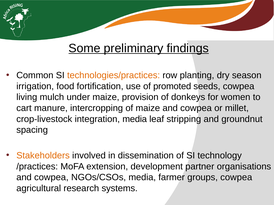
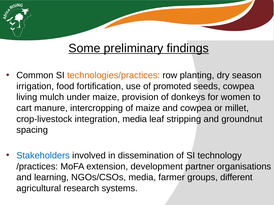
Stakeholders colour: orange -> blue
cowpea at (51, 178): cowpea -> learning
groups cowpea: cowpea -> different
